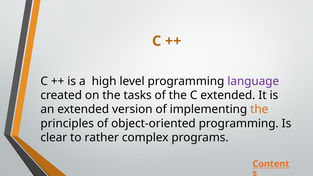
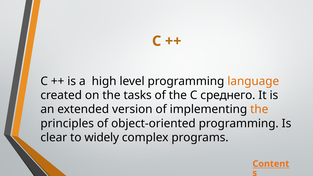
language colour: purple -> orange
C extended: extended -> среднего
rather: rather -> widely
